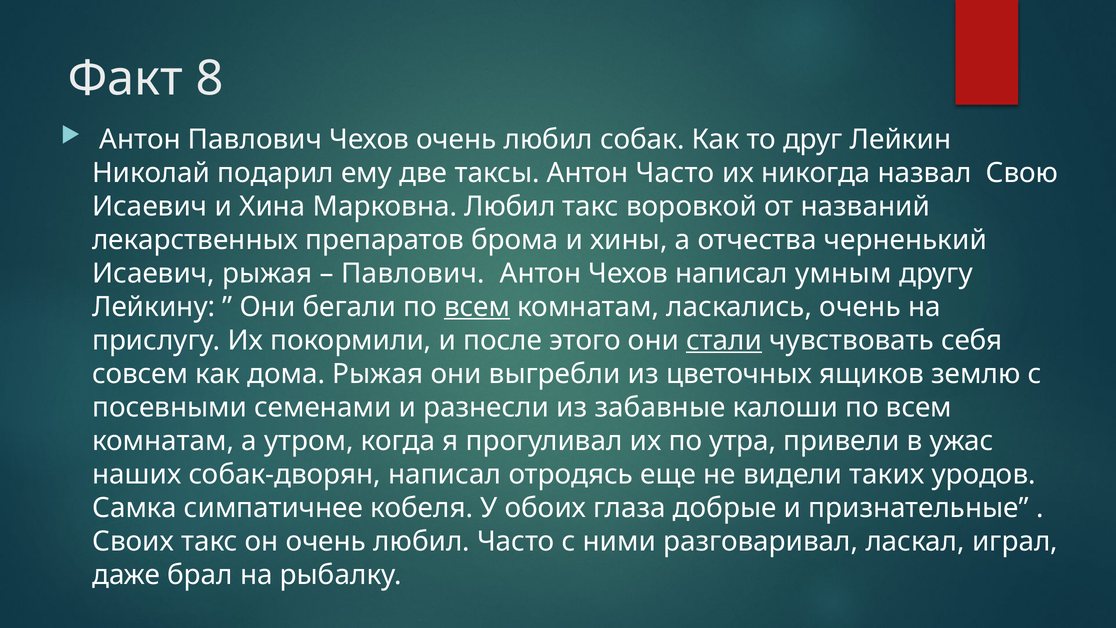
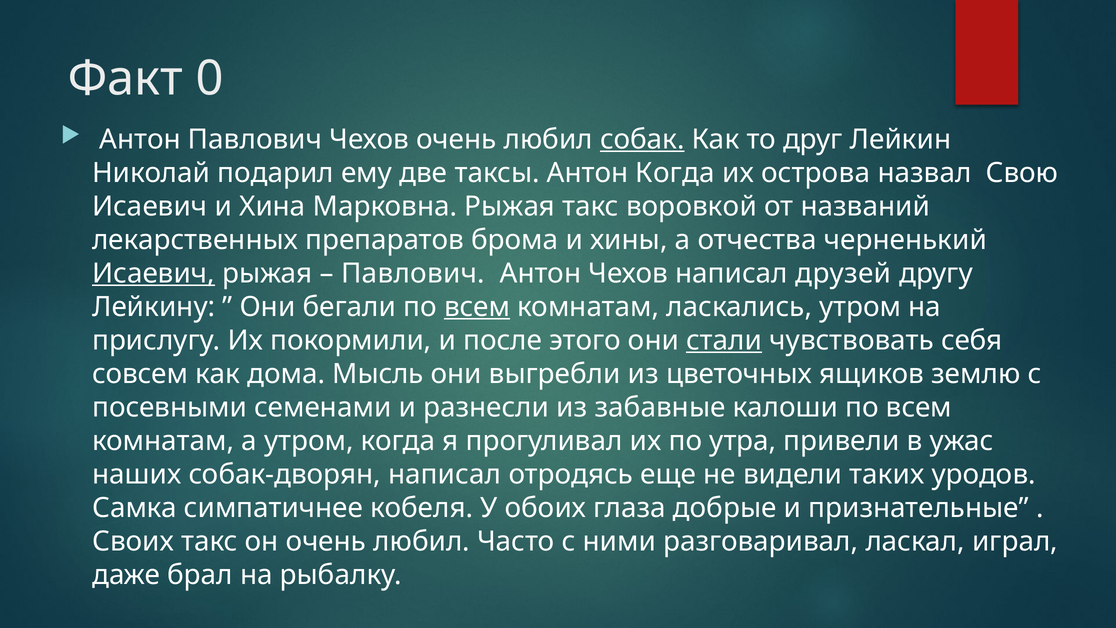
8: 8 -> 0
собак underline: none -> present
Антон Часто: Часто -> Когда
никогда: никогда -> острова
Марковна Любил: Любил -> Рыжая
Исаевич at (154, 273) underline: none -> present
умным: умным -> друзей
ласкались очень: очень -> утром
дома Рыжая: Рыжая -> Мысль
